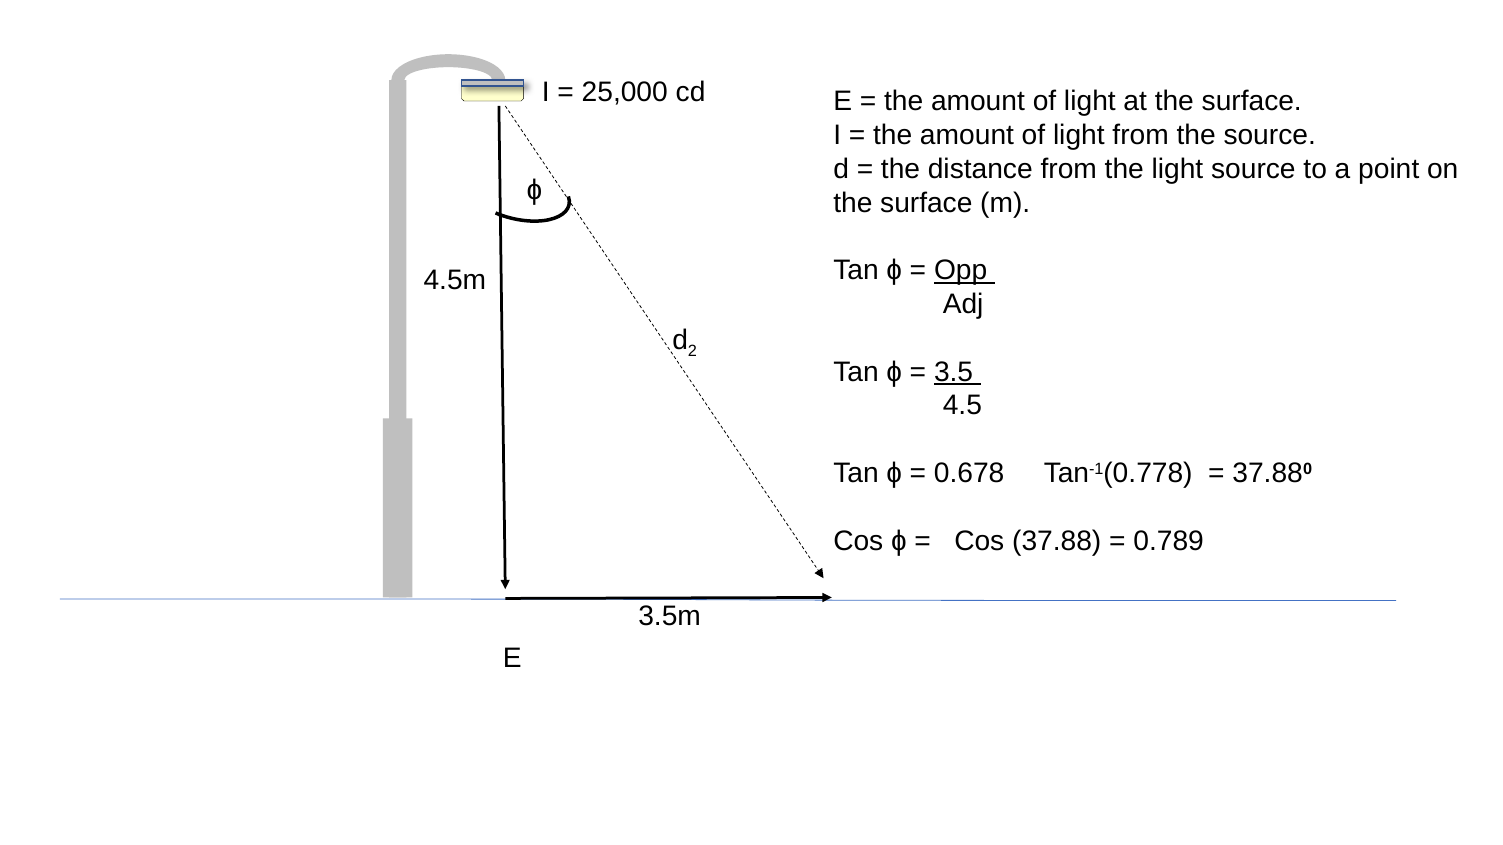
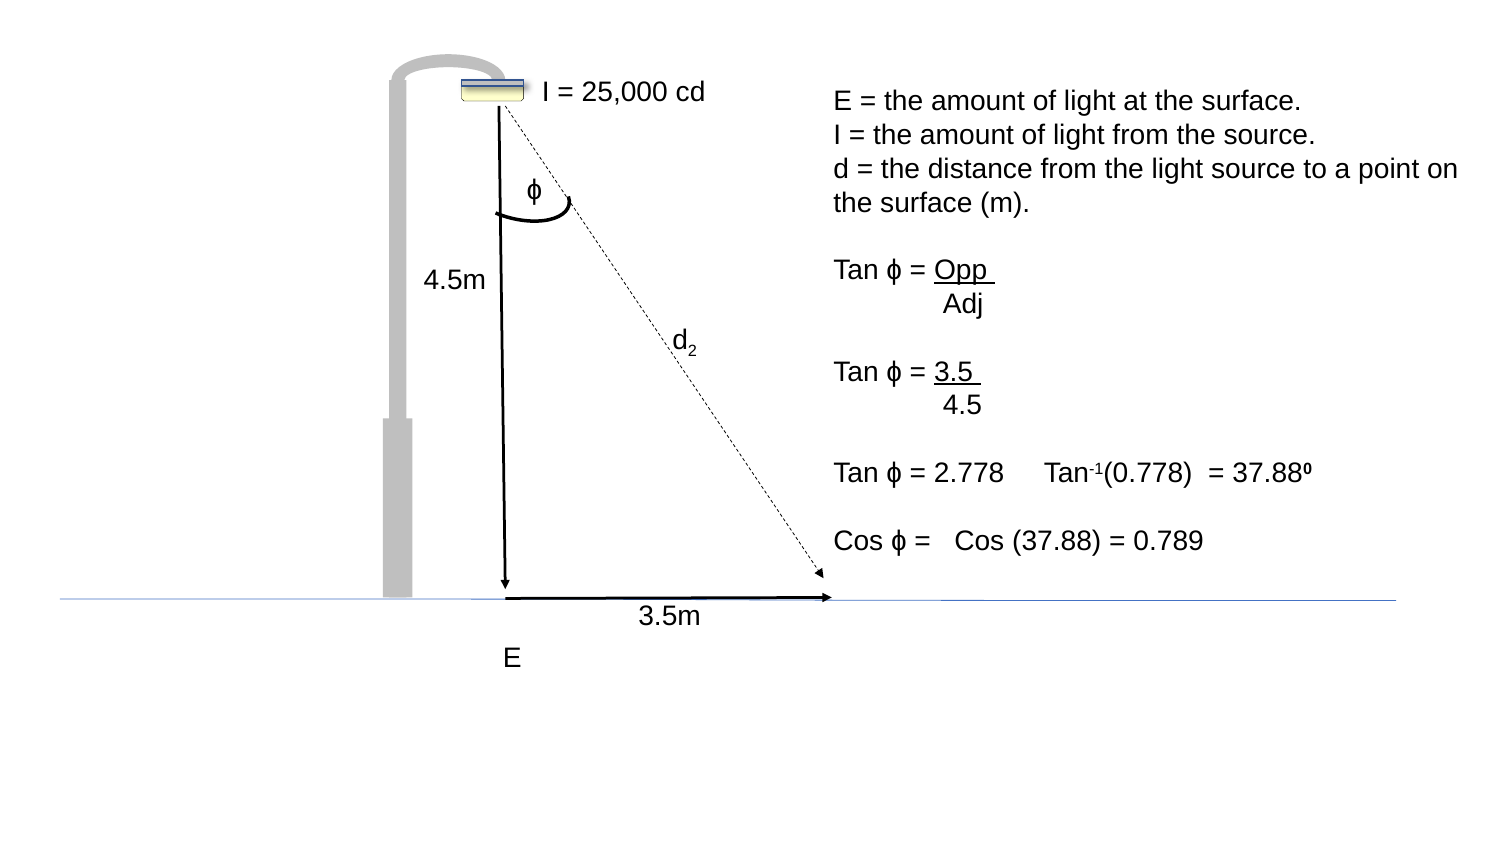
0.678: 0.678 -> 2.778
